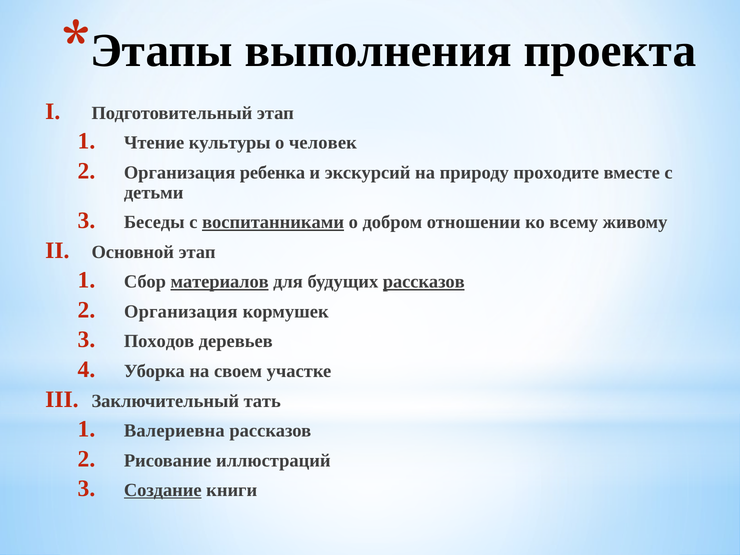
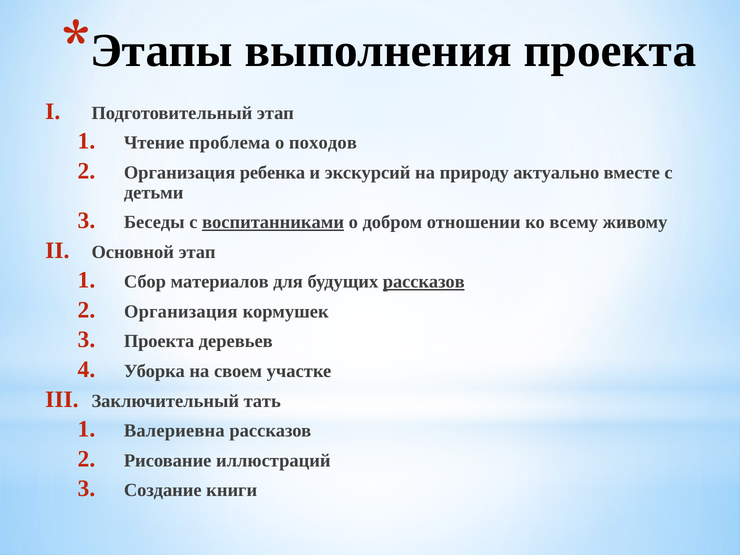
культуры: культуры -> проблема
человек: человек -> походов
проходите: проходите -> актуально
материалов underline: present -> none
Походов at (159, 341): Походов -> Проекта
Создание underline: present -> none
